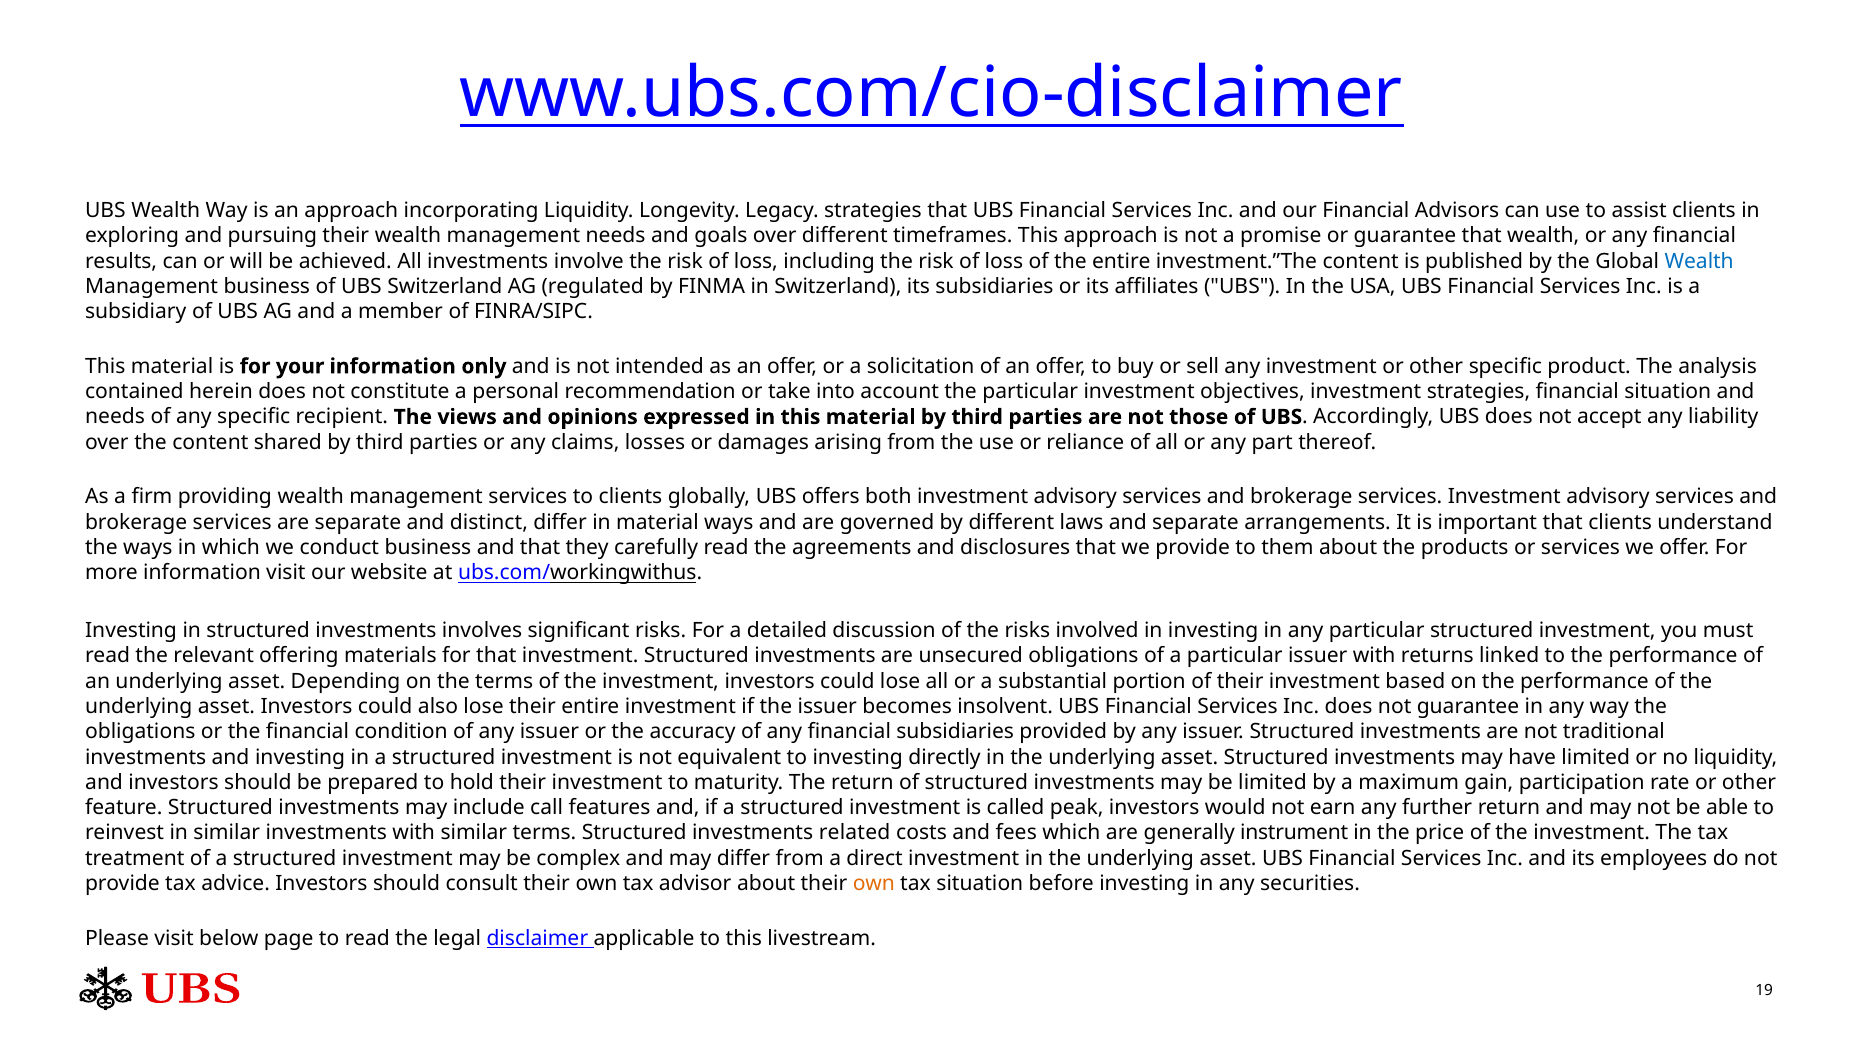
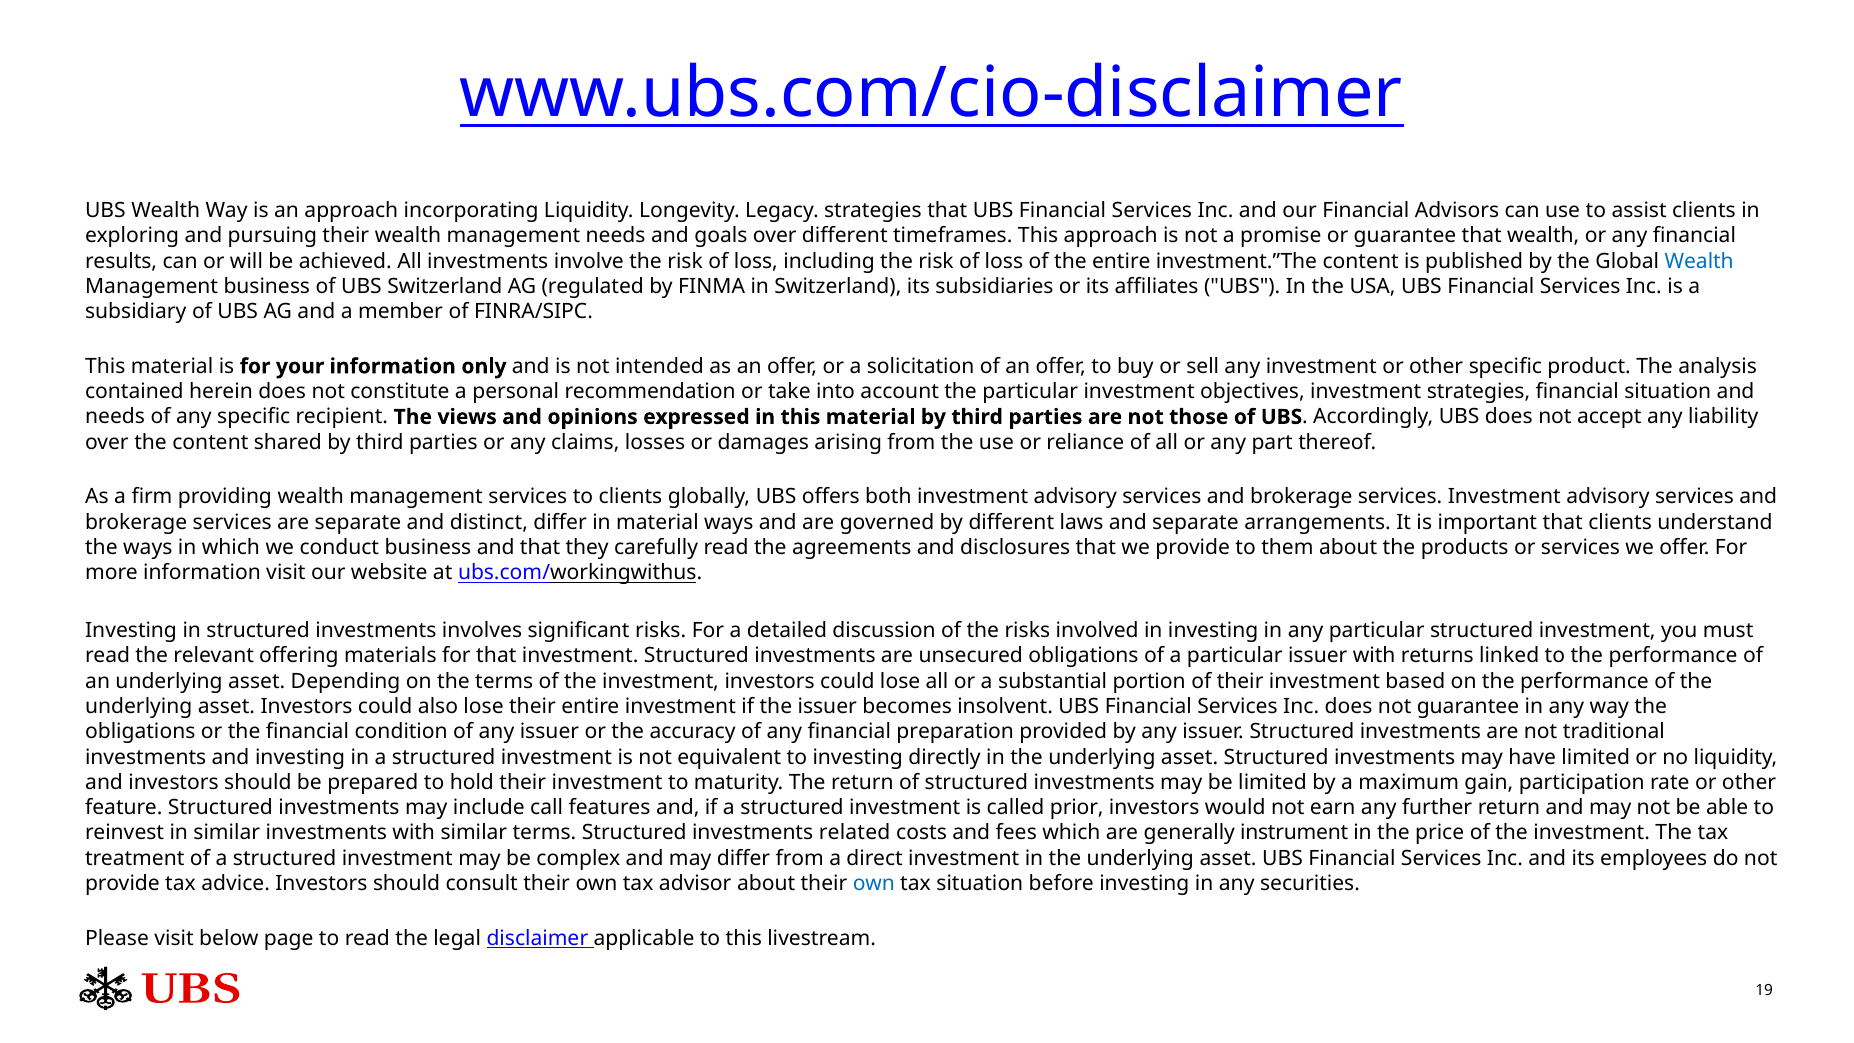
financial subsidiaries: subsidiaries -> preparation
peak: peak -> prior
own at (874, 884) colour: orange -> blue
